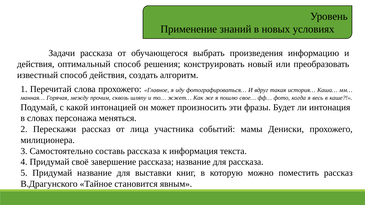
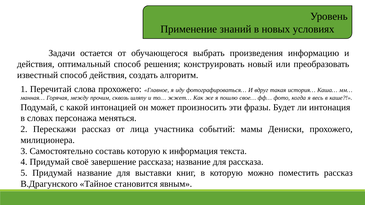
Задачи рассказа: рассказа -> остается
составь рассказа: рассказа -> которую
